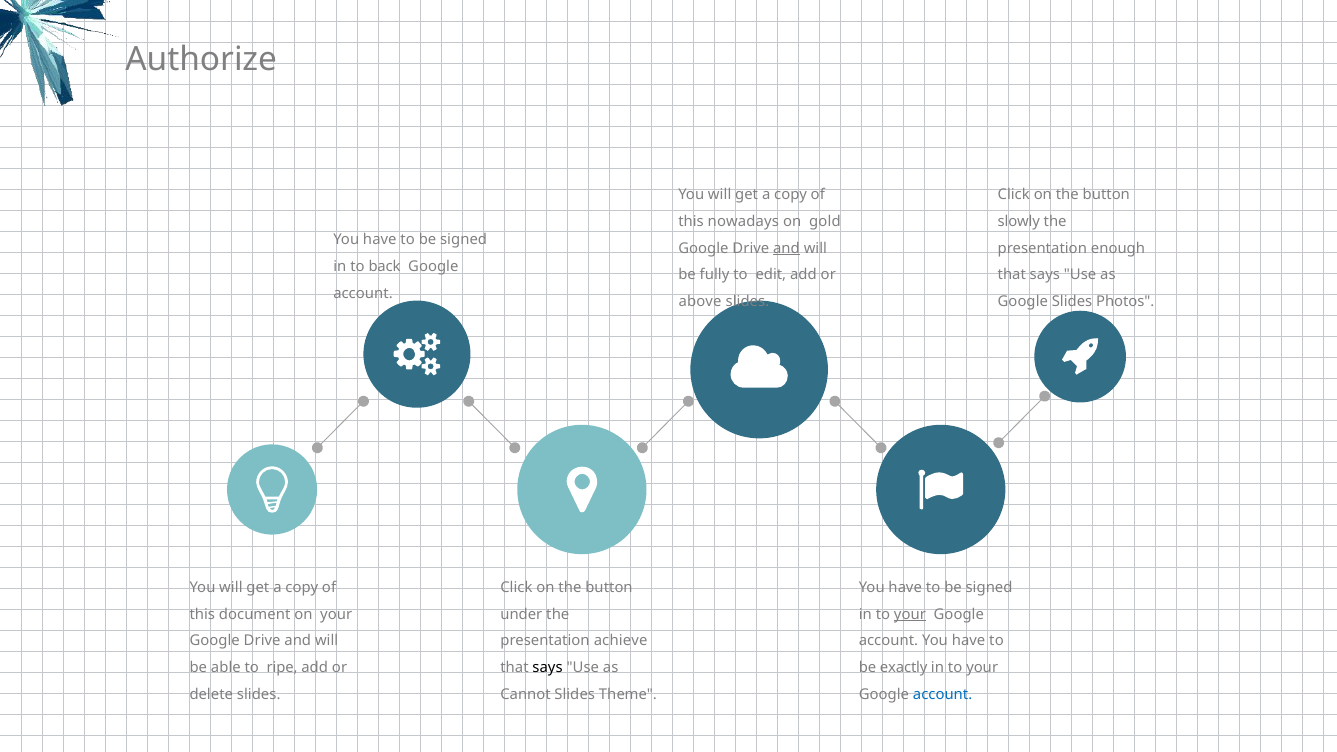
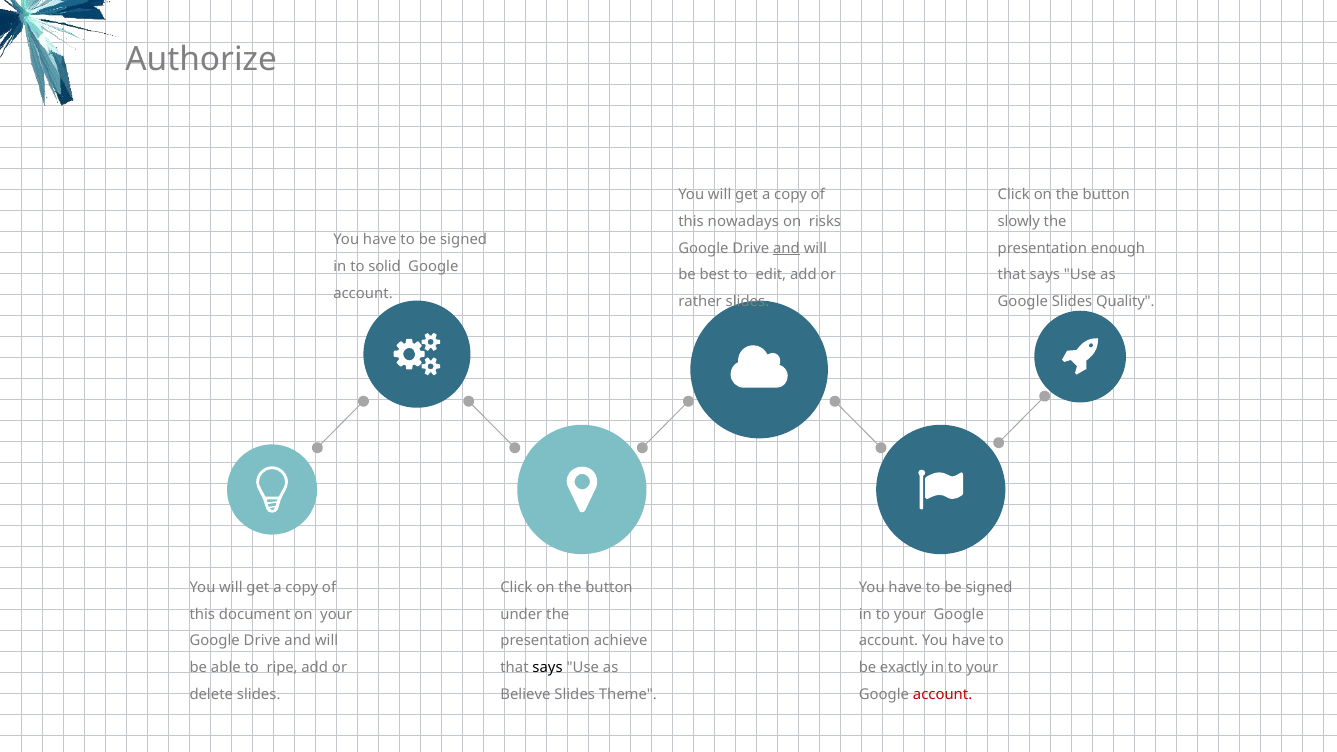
gold: gold -> risks
back: back -> solid
fully: fully -> best
above: above -> rather
Photos: Photos -> Quality
your at (910, 614) underline: present -> none
Cannot: Cannot -> Believe
account at (943, 694) colour: blue -> red
